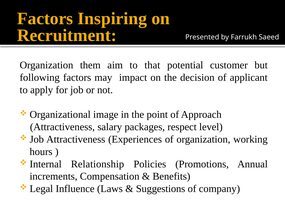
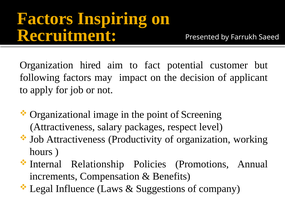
them: them -> hired
that: that -> fact
Approach: Approach -> Screening
Experiences: Experiences -> Productivity
